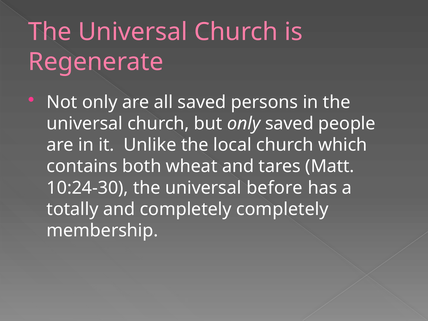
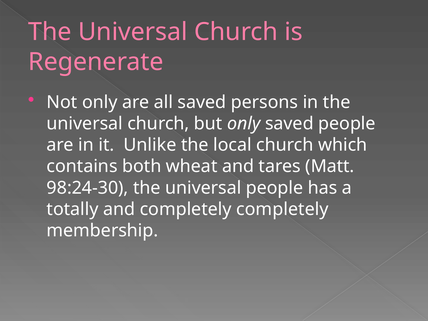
10:24-30: 10:24-30 -> 98:24-30
universal before: before -> people
